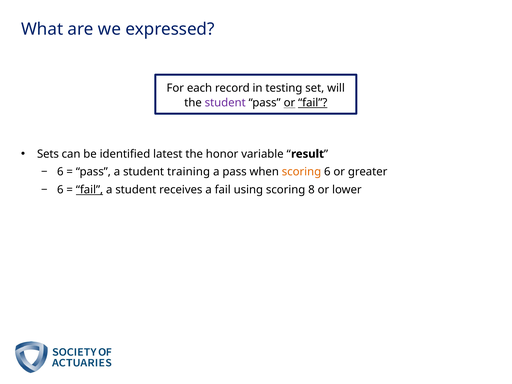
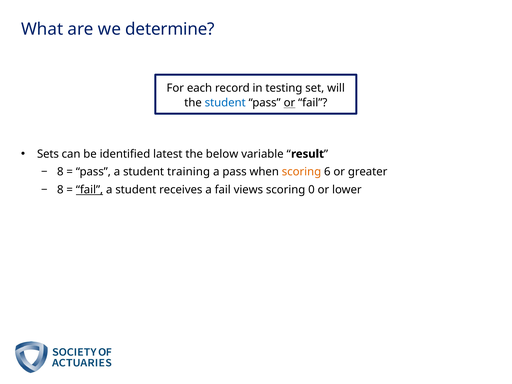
expressed: expressed -> determine
student at (225, 103) colour: purple -> blue
fail at (313, 103) underline: present -> none
honor: honor -> below
6 at (60, 172): 6 -> 8
6 at (60, 190): 6 -> 8
using: using -> views
8: 8 -> 0
